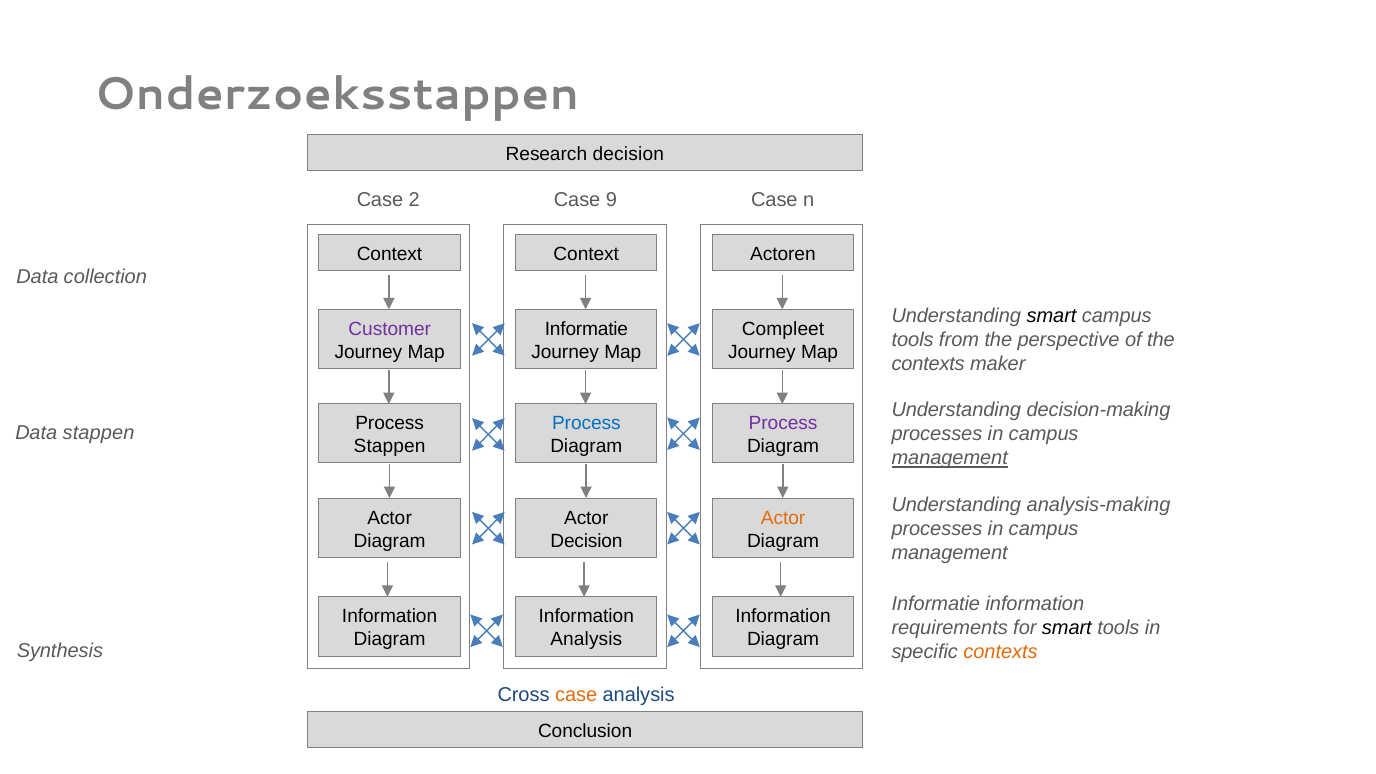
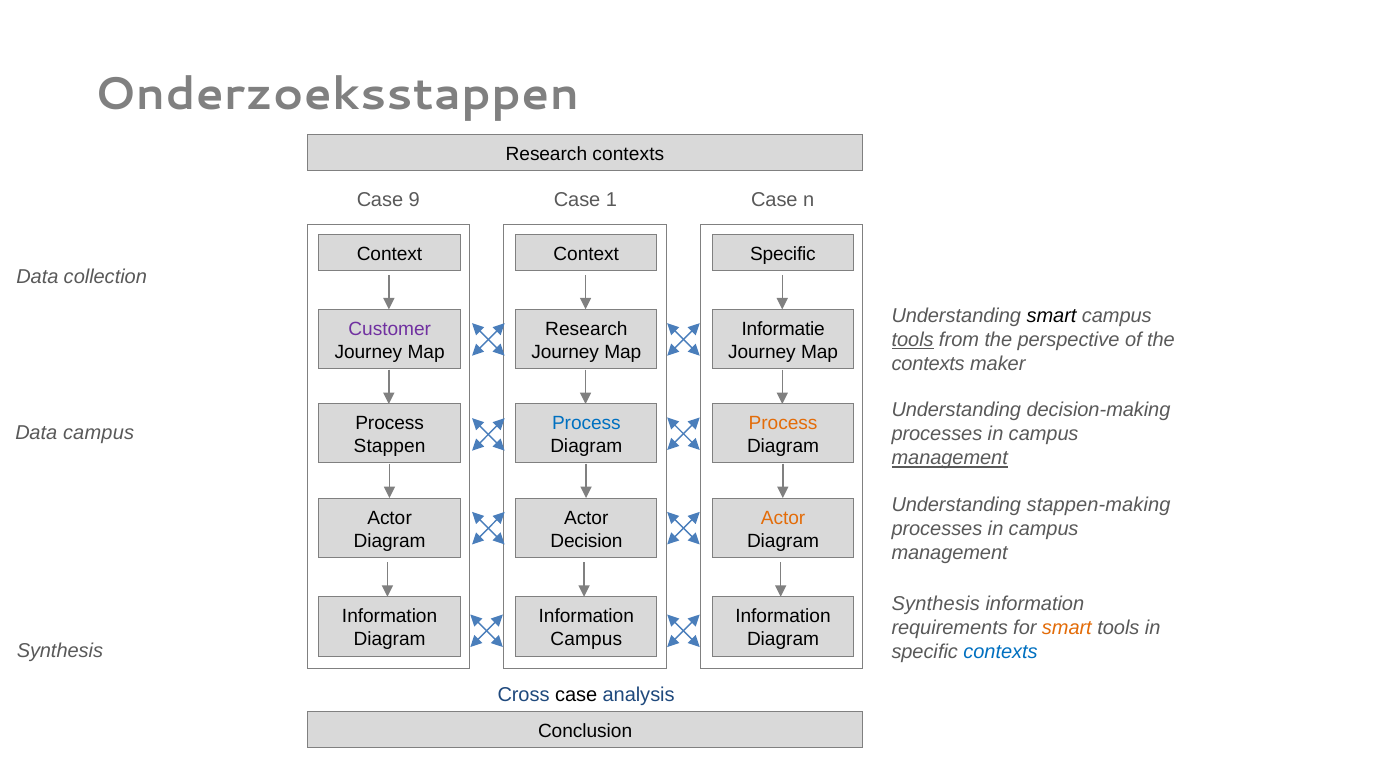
Research decision: decision -> contexts
2: 2 -> 9
9: 9 -> 1
Actoren at (783, 254): Actoren -> Specific
Informatie at (586, 329): Informatie -> Research
Compleet: Compleet -> Informatie
tools at (913, 340) underline: none -> present
Process at (783, 423) colour: purple -> orange
Data stappen: stappen -> campus
analysis-making: analysis-making -> stappen-making
Informatie at (936, 604): Informatie -> Synthesis
smart at (1067, 628) colour: black -> orange
Analysis at (586, 639): Analysis -> Campus
contexts at (1001, 652) colour: orange -> blue
case at (576, 695) colour: orange -> black
